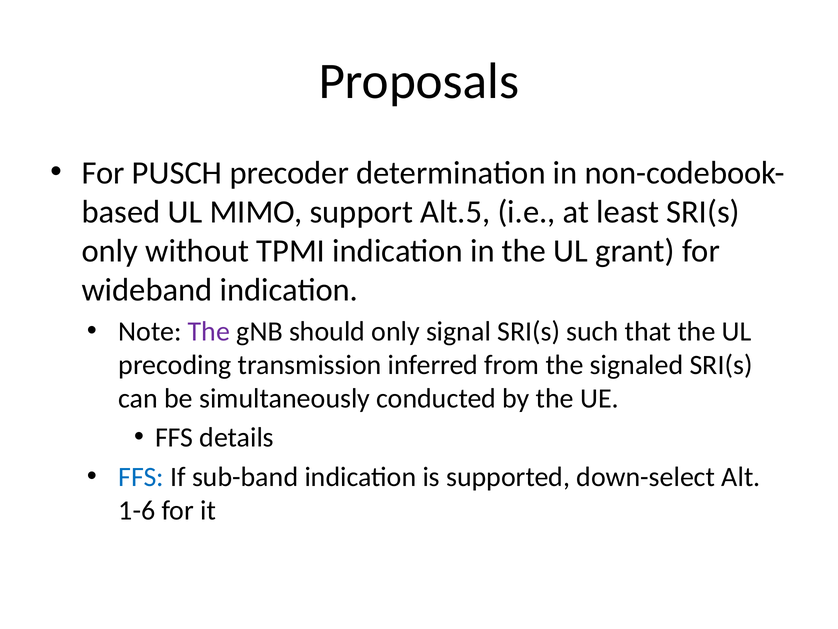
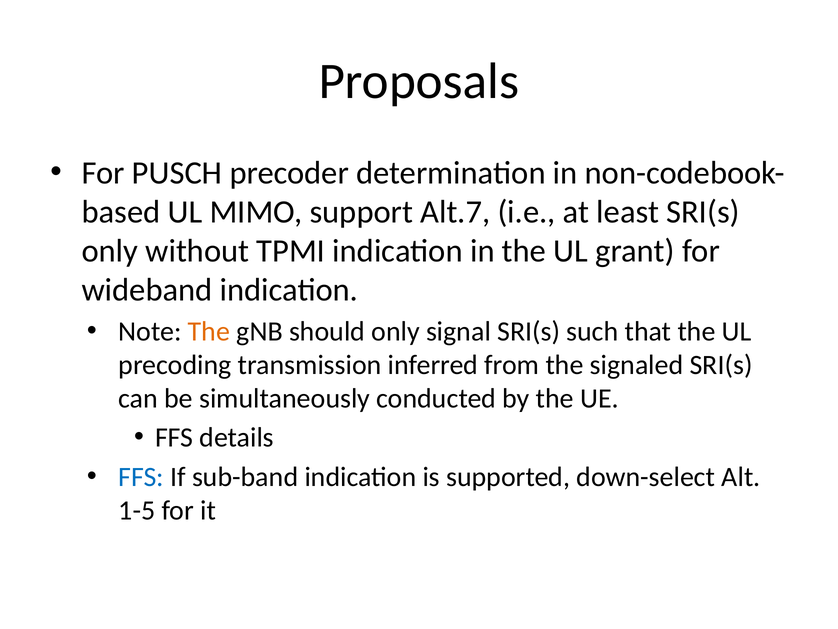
Alt.5: Alt.5 -> Alt.7
The at (209, 331) colour: purple -> orange
1-6: 1-6 -> 1-5
